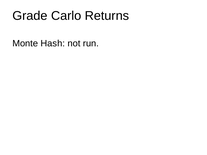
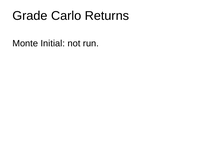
Hash: Hash -> Initial
